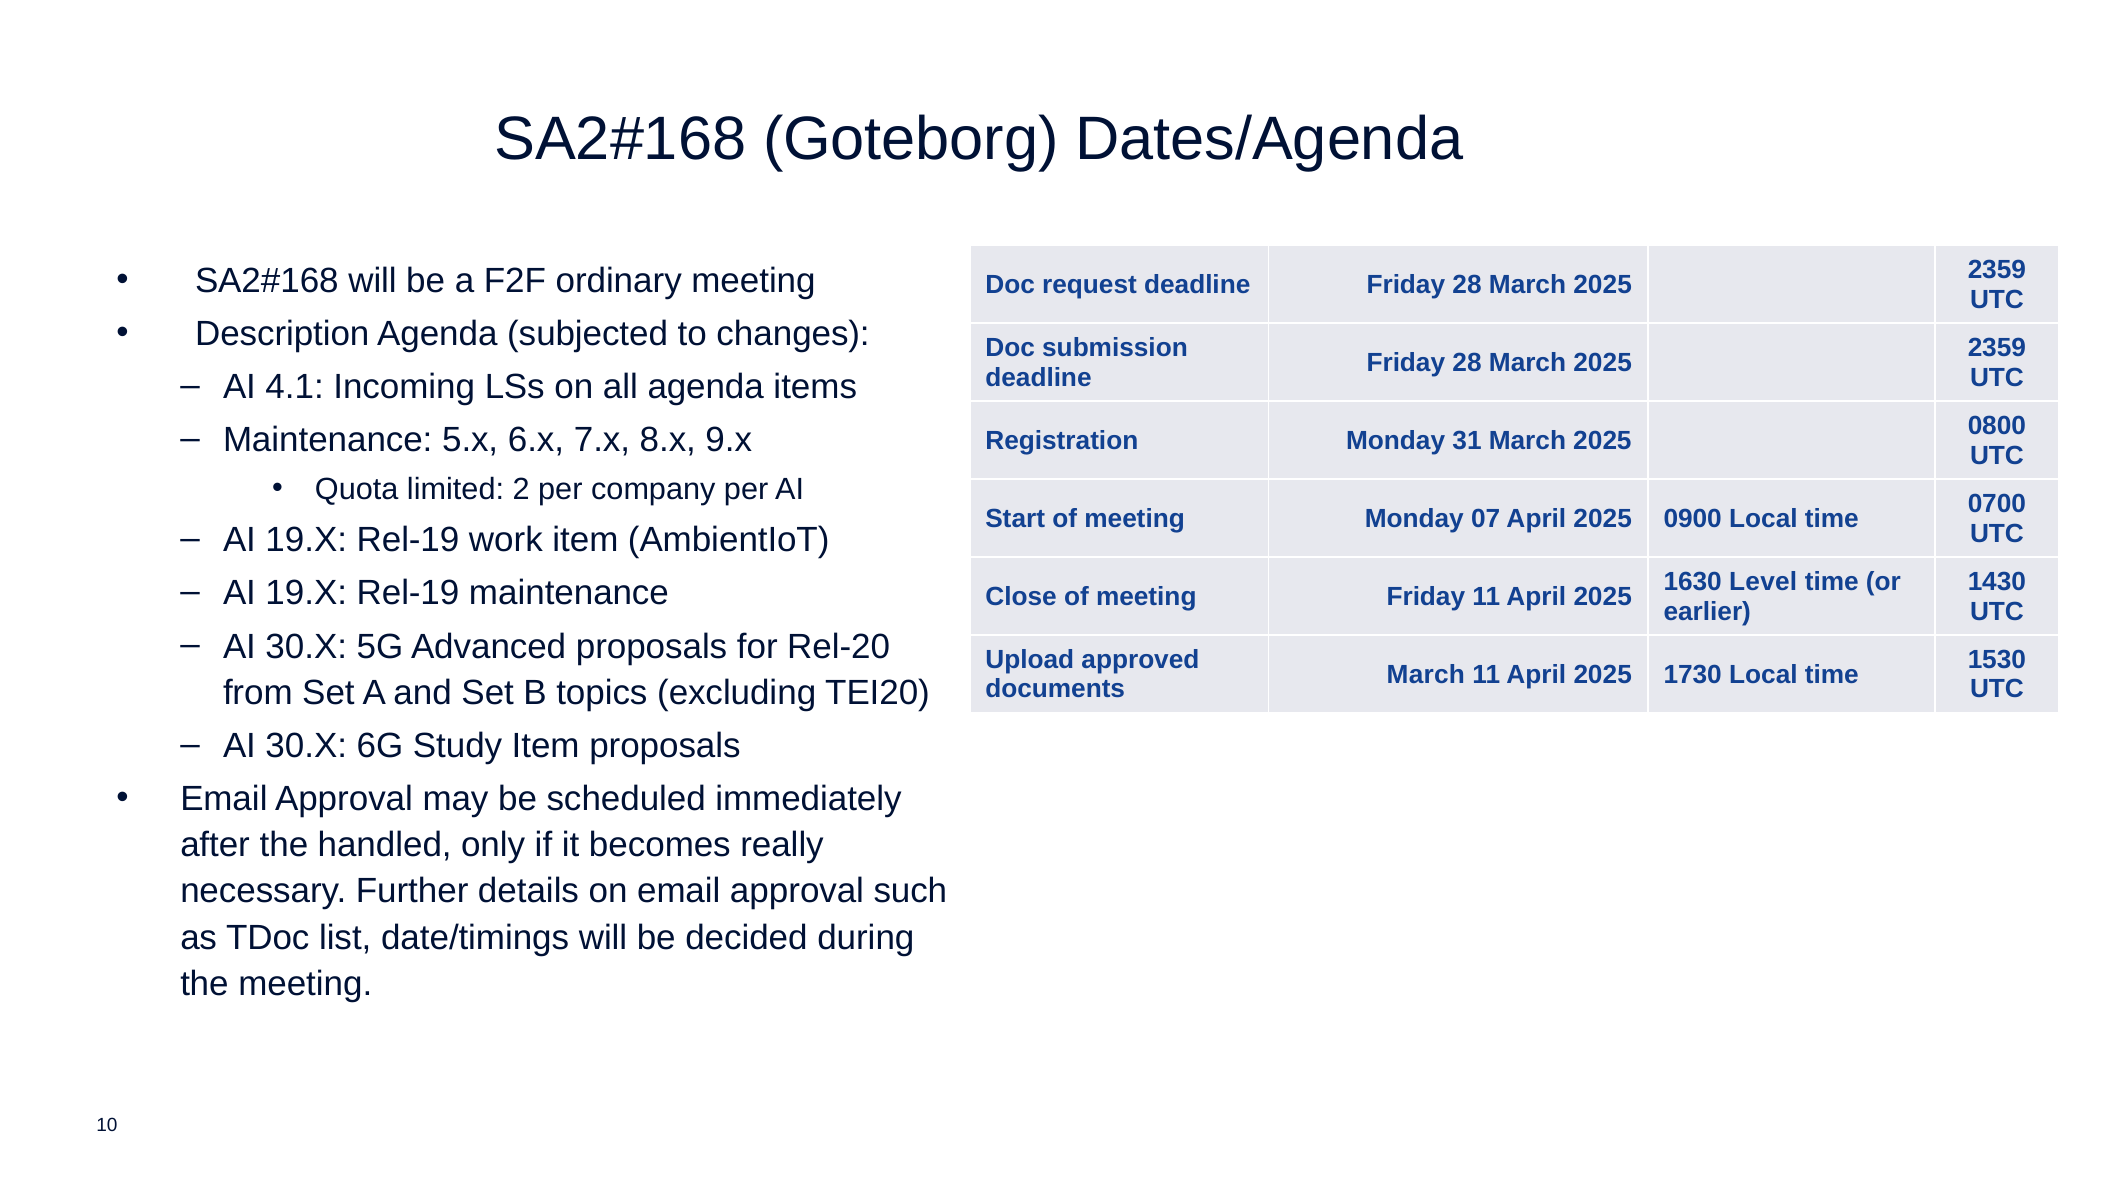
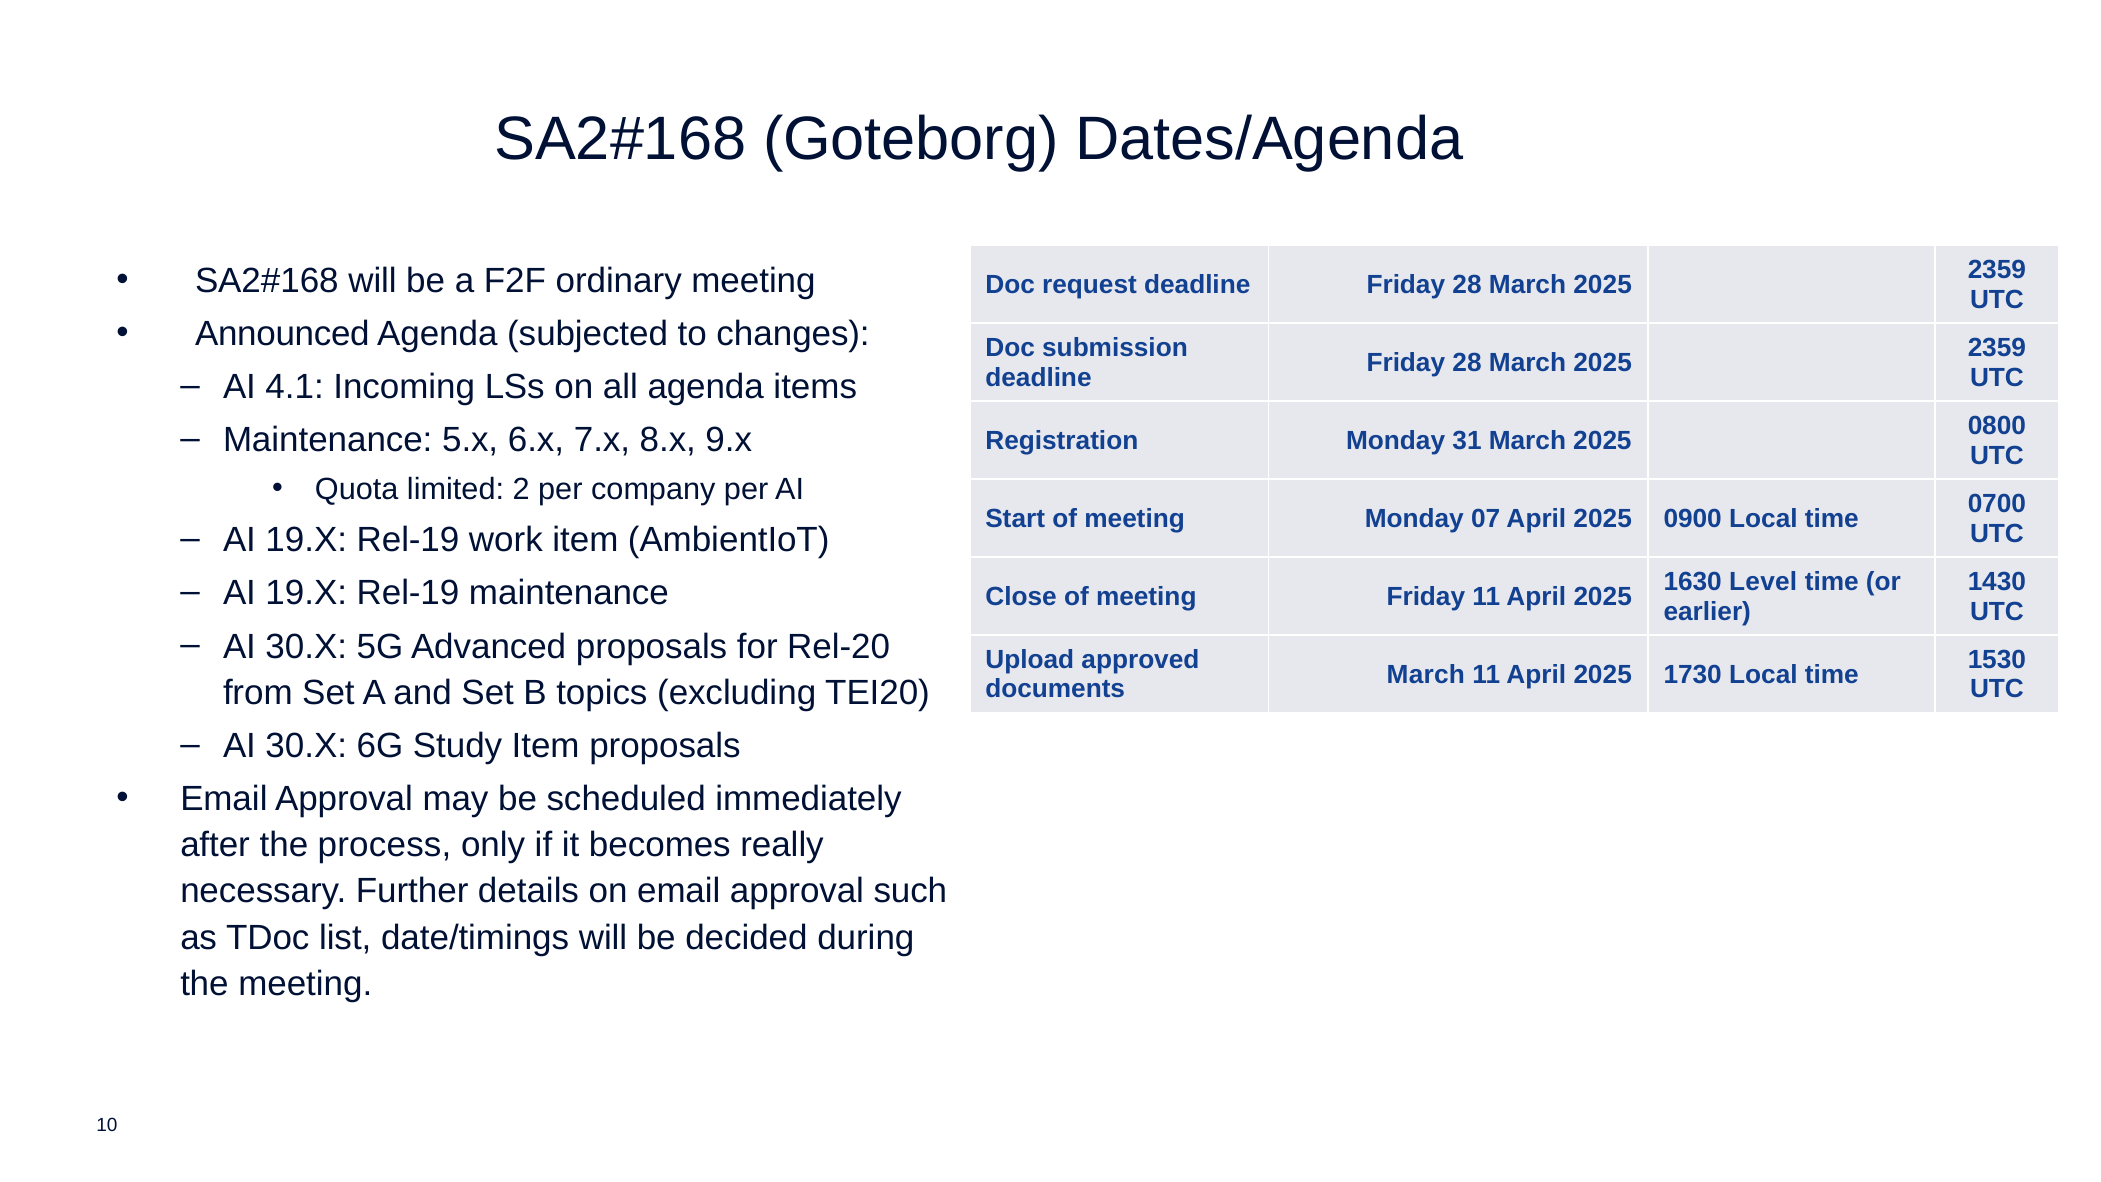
Description: Description -> Announced
handled: handled -> process
